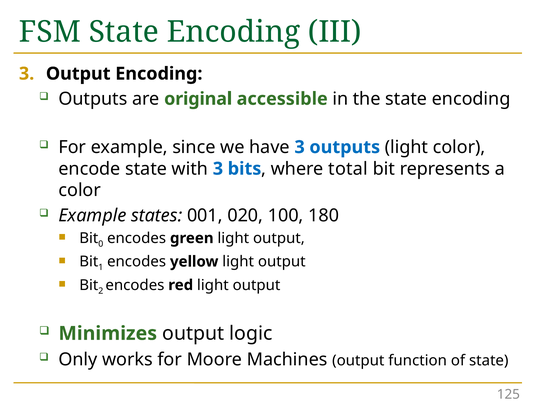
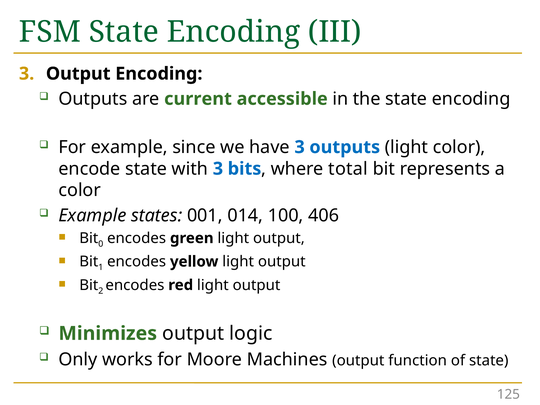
original: original -> current
020: 020 -> 014
180: 180 -> 406
